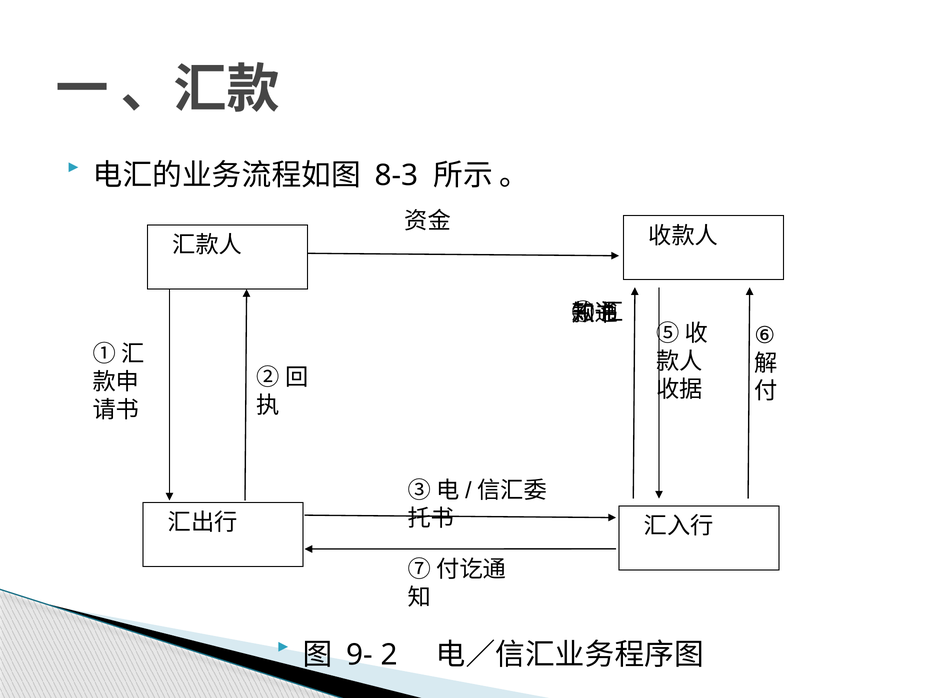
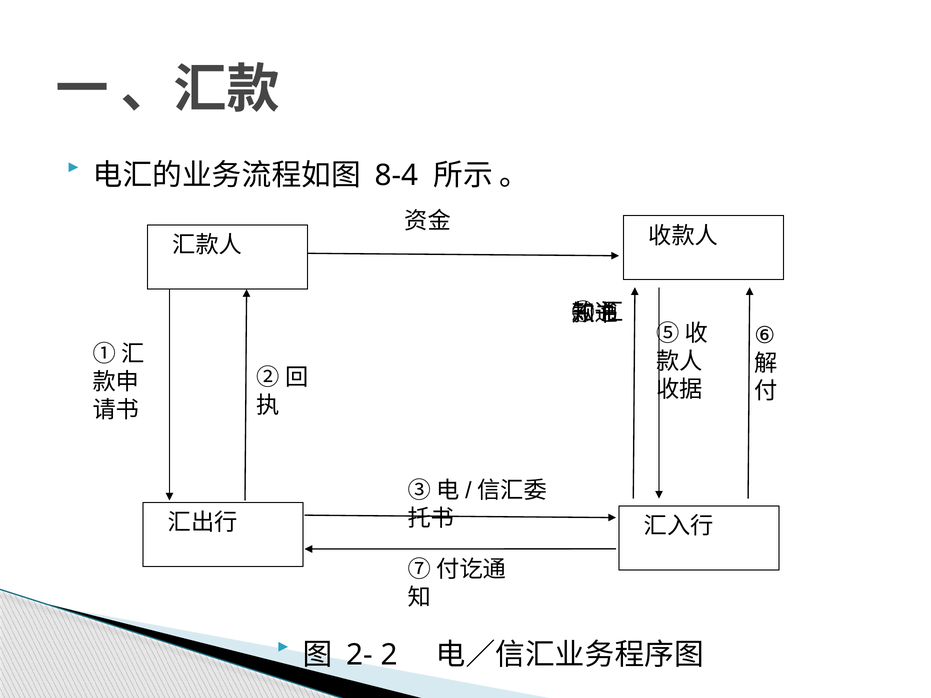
8-3: 8-3 -> 8-4
9-: 9- -> 2-
